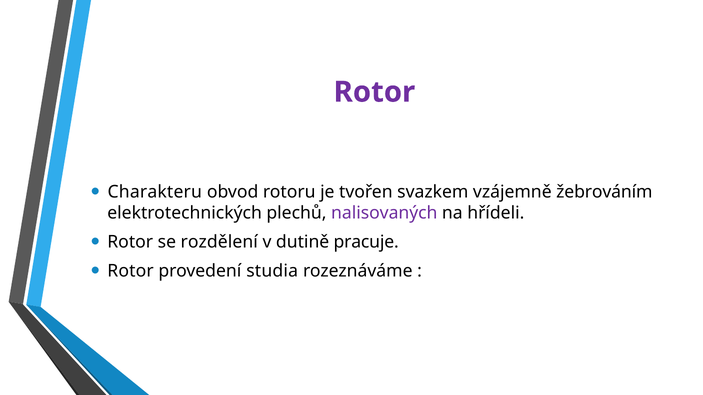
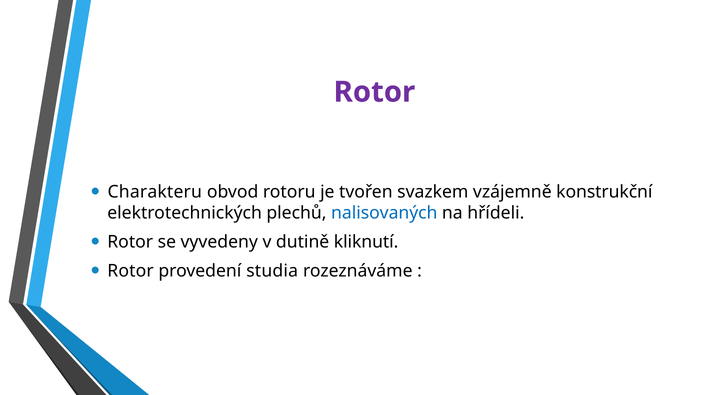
žebrováním: žebrováním -> konstrukční
nalisovaných colour: purple -> blue
rozdělení: rozdělení -> vyvedeny
pracuje: pracuje -> kliknutí
